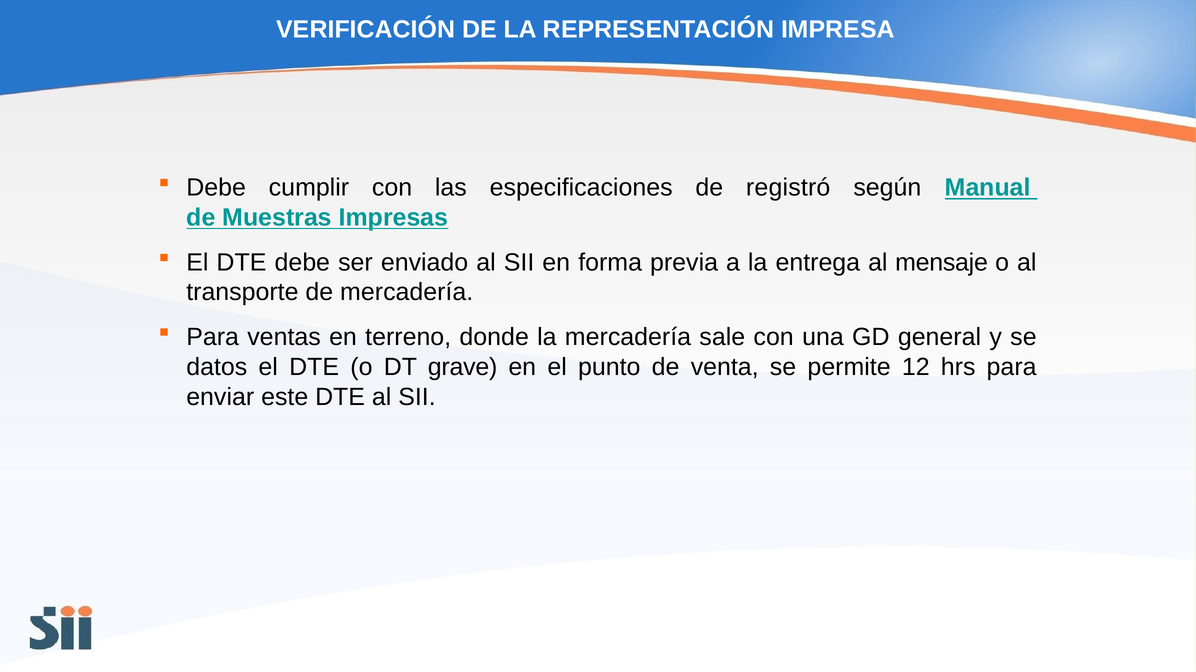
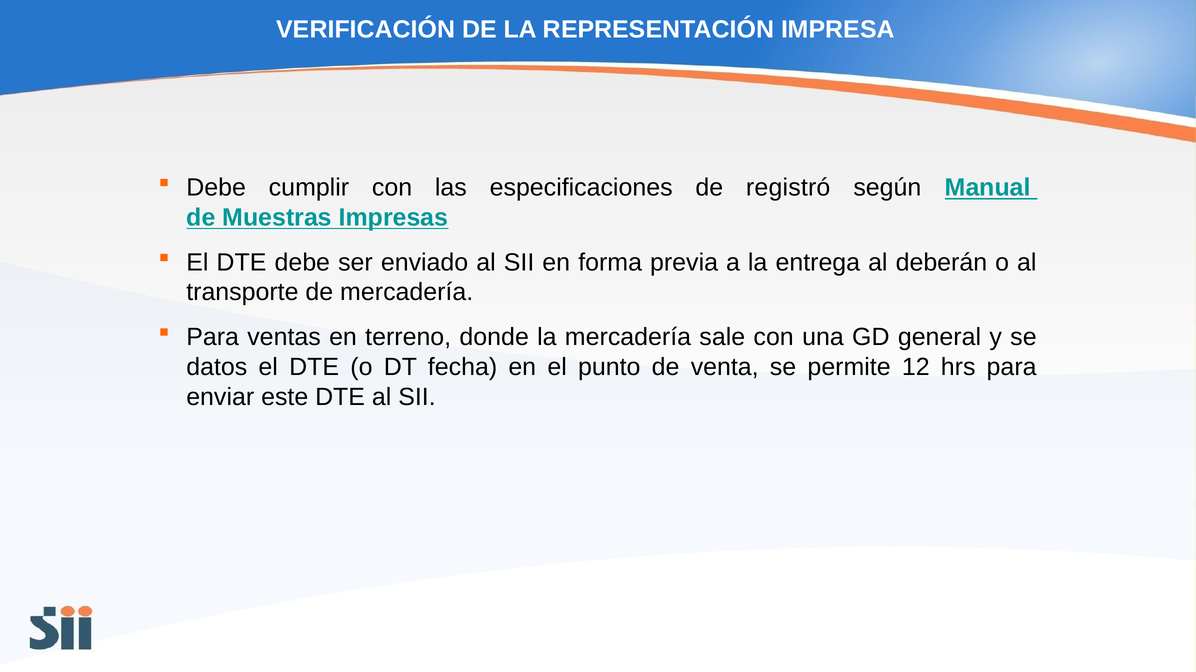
mensaje: mensaje -> deberán
grave: grave -> fecha
